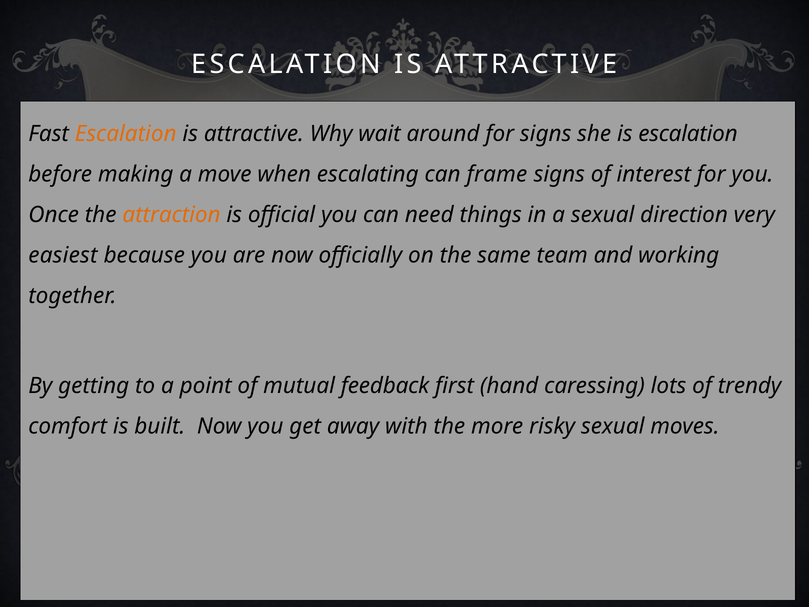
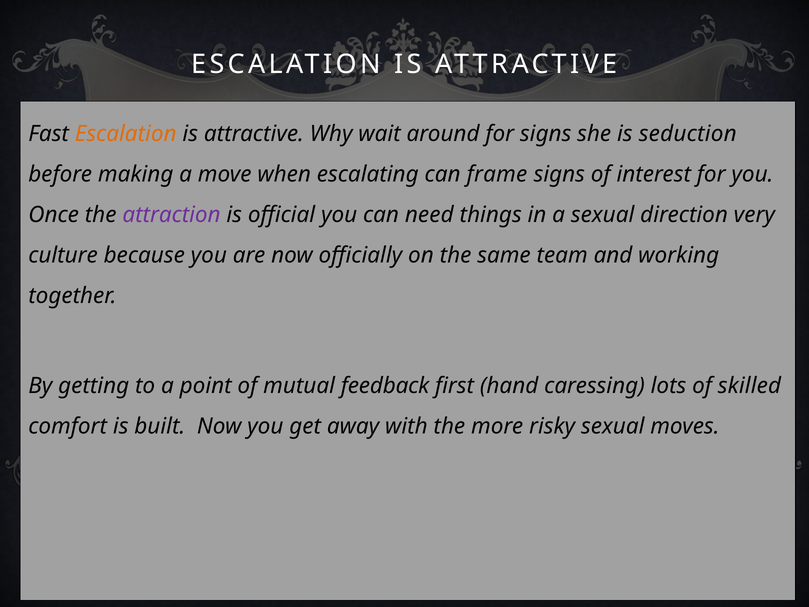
is escalation: escalation -> seduction
attraction colour: orange -> purple
easiest: easiest -> culture
trendy: trendy -> skilled
